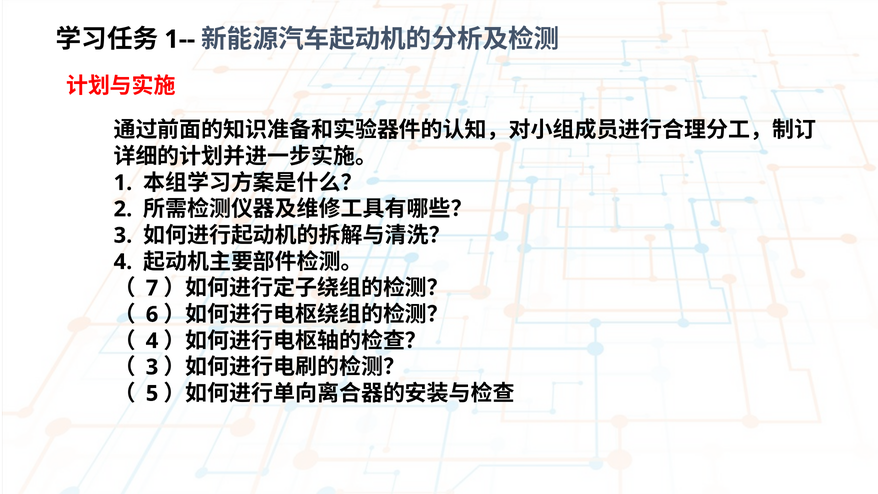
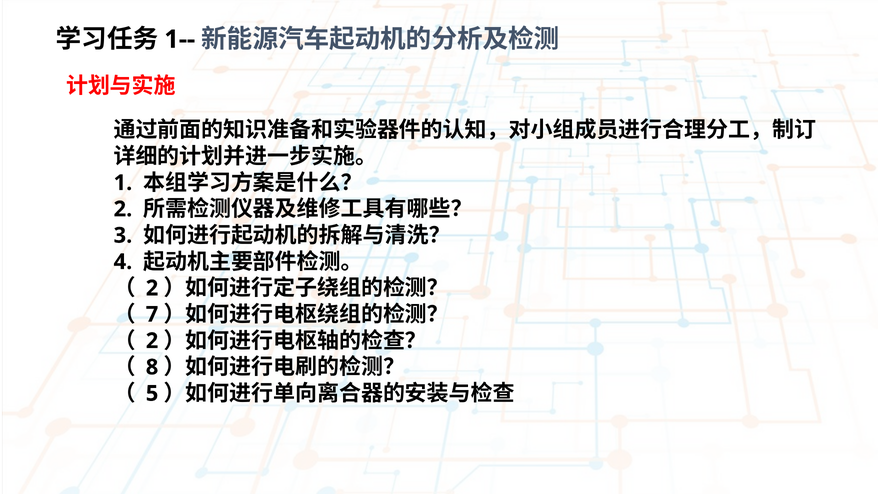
7 at (152, 288): 7 -> 2
6: 6 -> 7
4 at (152, 341): 4 -> 2
3 at (152, 367): 3 -> 8
